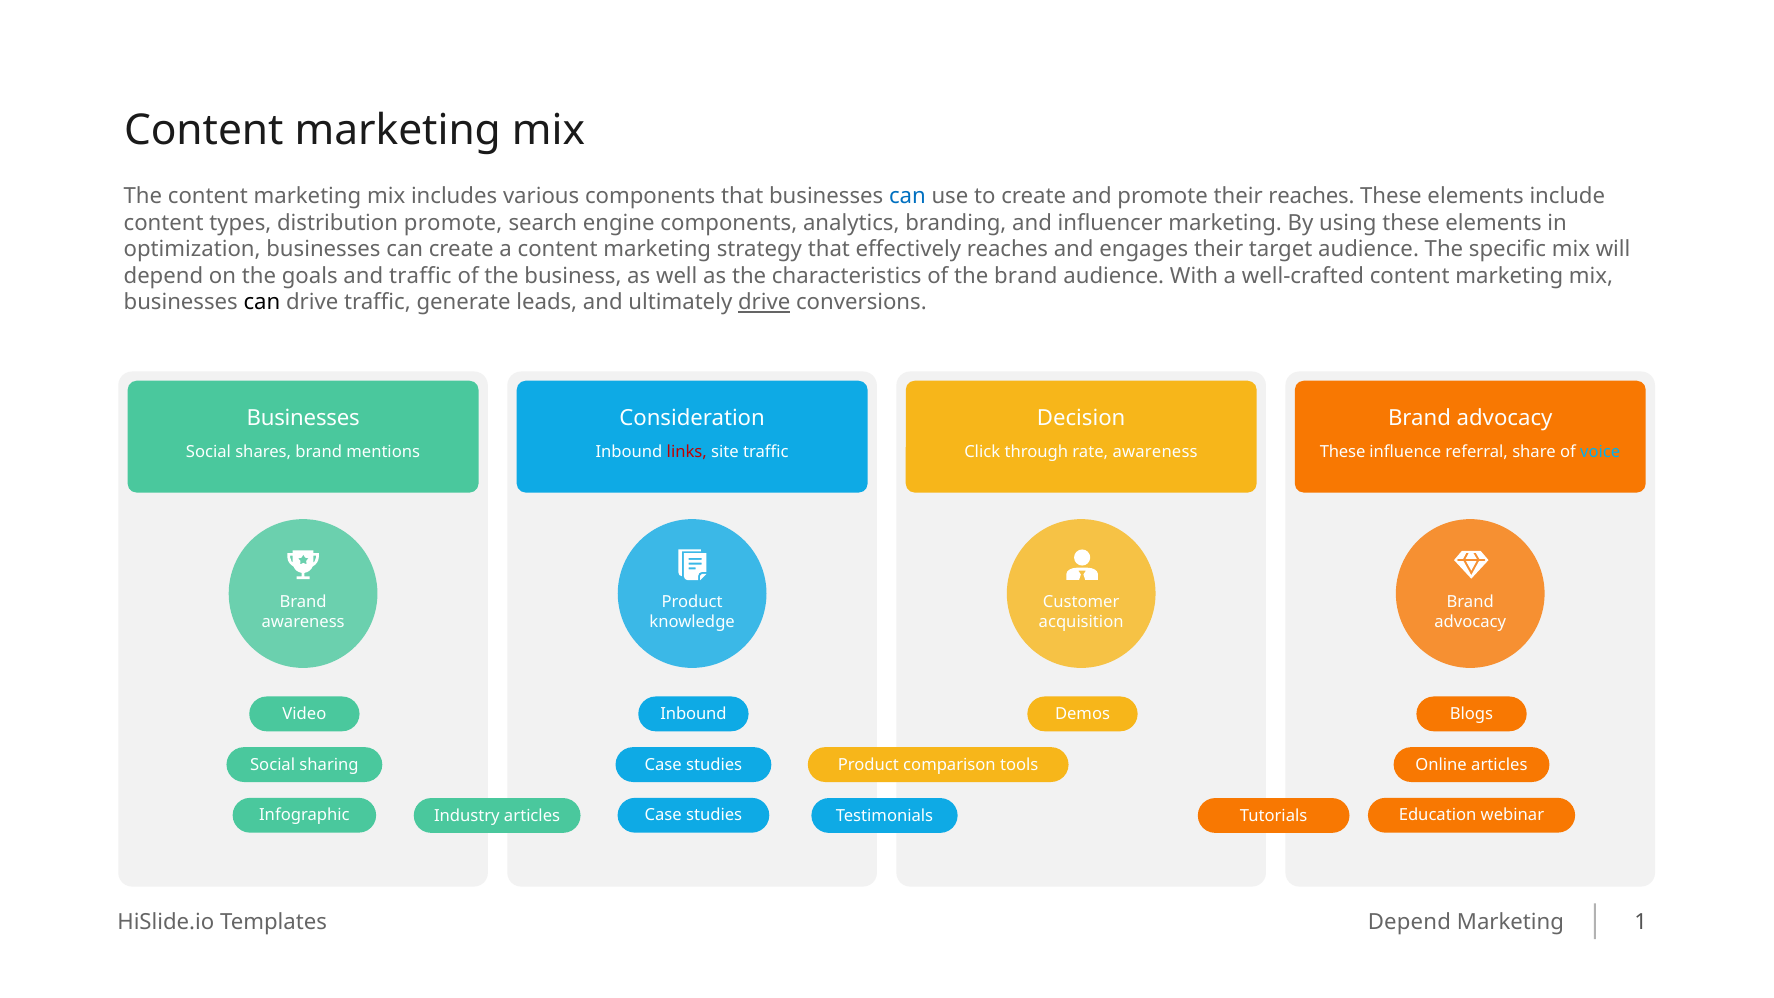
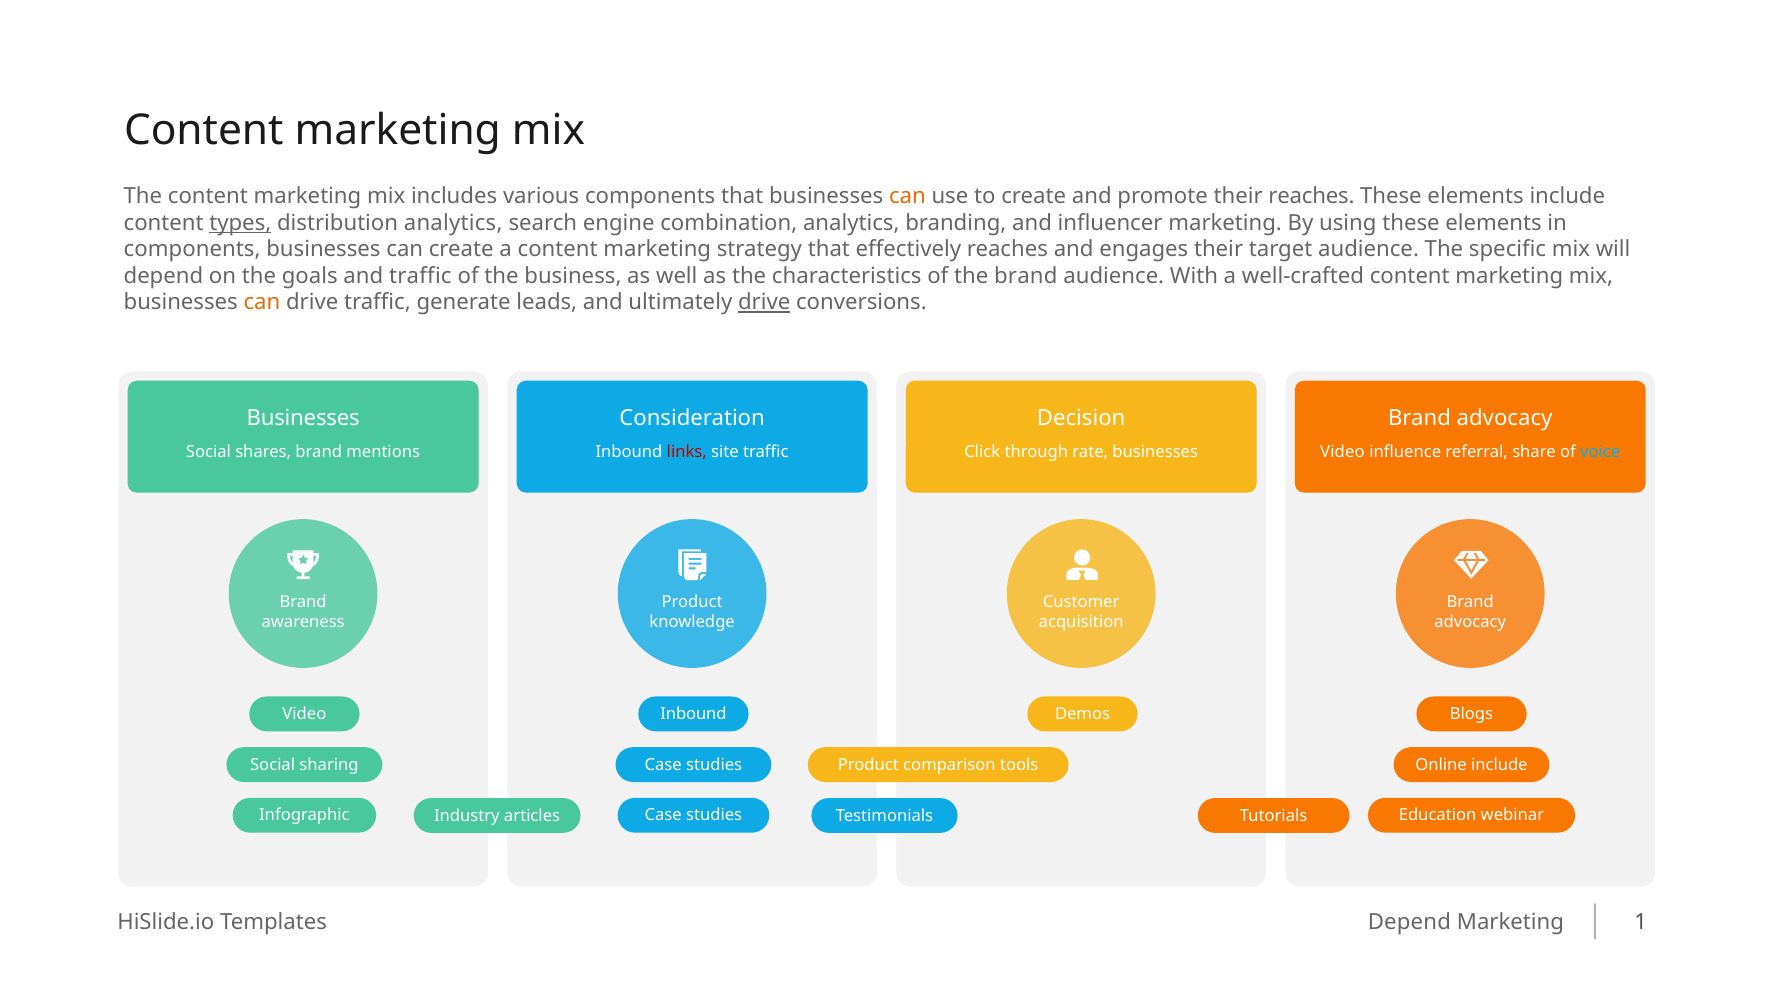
can at (907, 196) colour: blue -> orange
types underline: none -> present
distribution promote: promote -> analytics
engine components: components -> combination
optimization at (192, 249): optimization -> components
can at (262, 303) colour: black -> orange
rate awareness: awareness -> businesses
These at (1343, 452): These -> Video
Online articles: articles -> include
